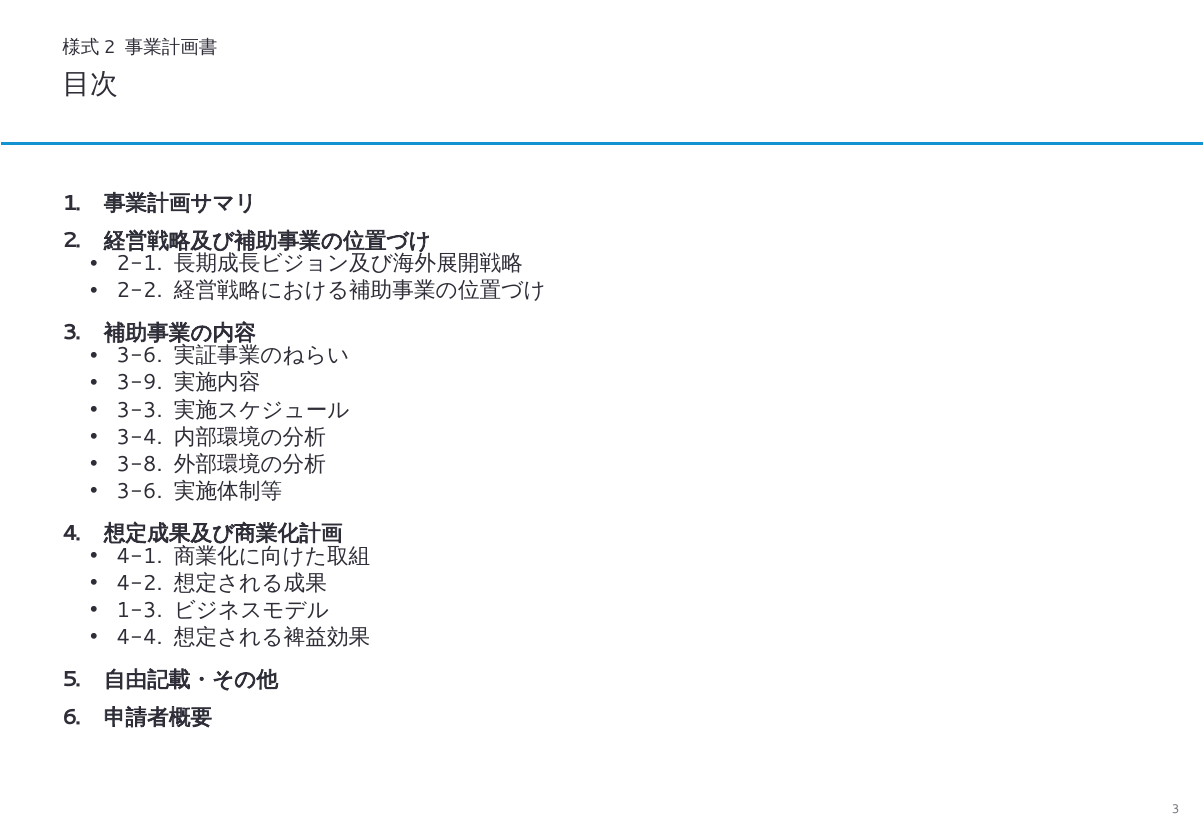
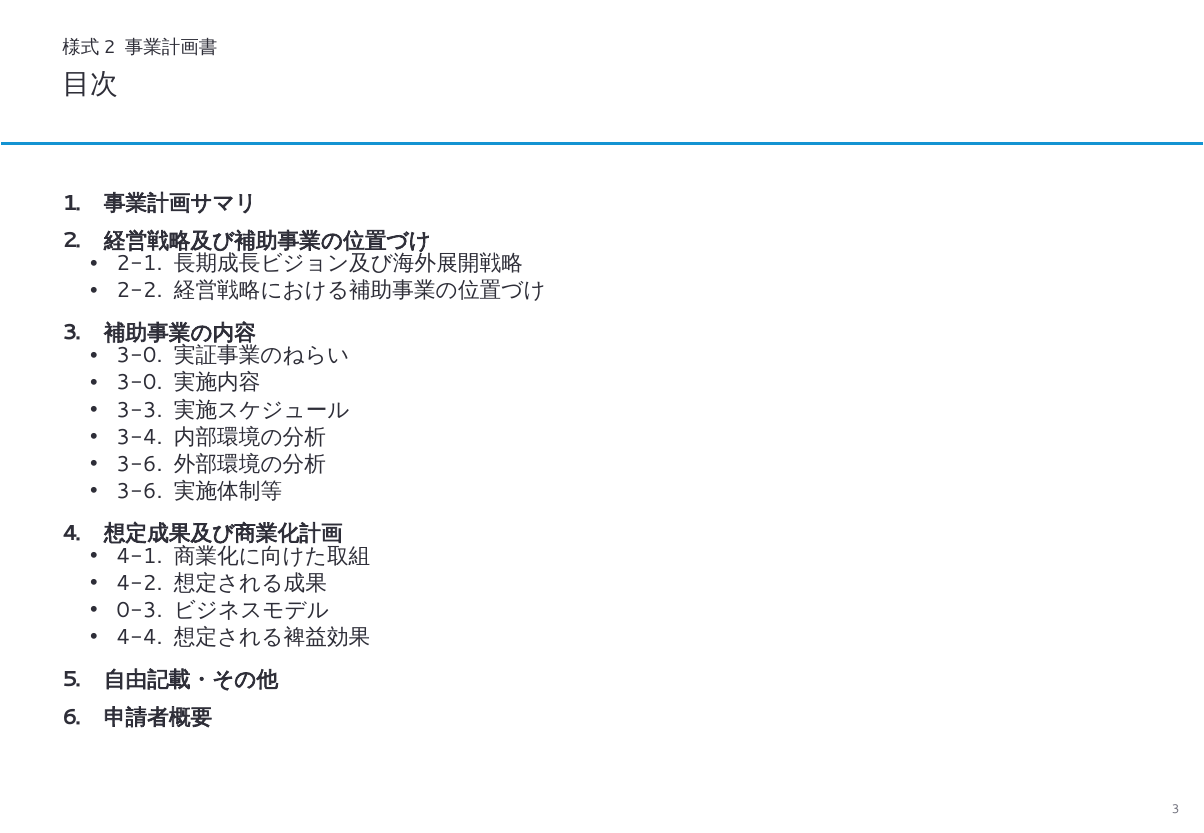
3-6 at (140, 356): 3-6 -> 3-0
3-9 at (140, 383): 3-9 -> 3-0
3-8 at (140, 464): 3-8 -> 3-6
1-3: 1-3 -> 0-3
